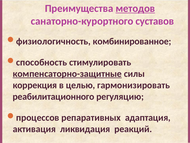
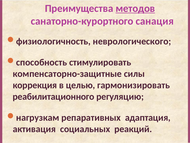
суставов: суставов -> санация
комбинированное: комбинированное -> неврологического
компенсаторно-защитные underline: present -> none
процессов: процессов -> нагрузкам
ликвидация: ликвидация -> социальных
